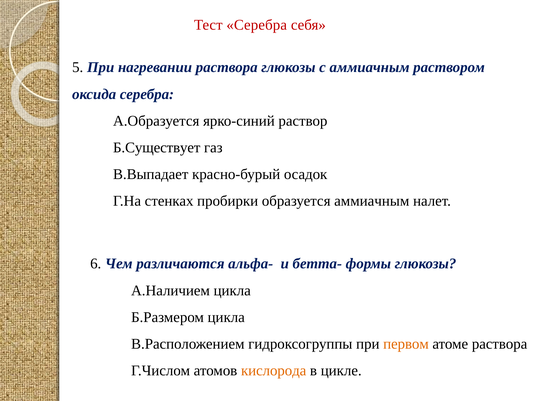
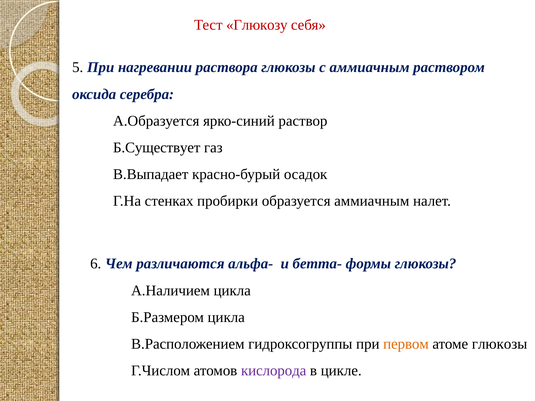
Тест Серебра: Серебра -> Глюкозу
атоме раствора: раствора -> глюкозы
кислорода colour: orange -> purple
